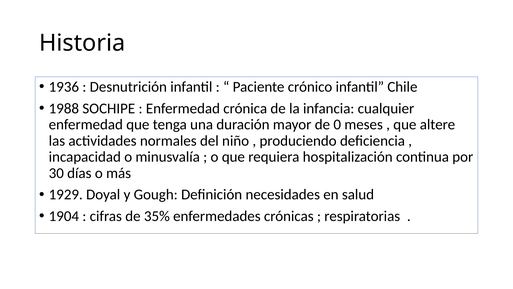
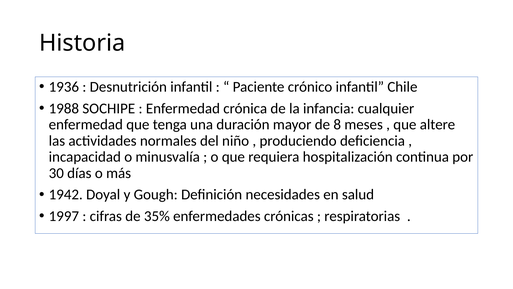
0: 0 -> 8
1929: 1929 -> 1942
1904: 1904 -> 1997
